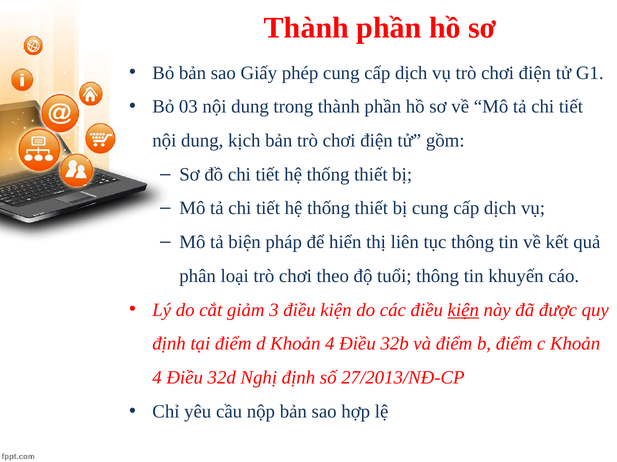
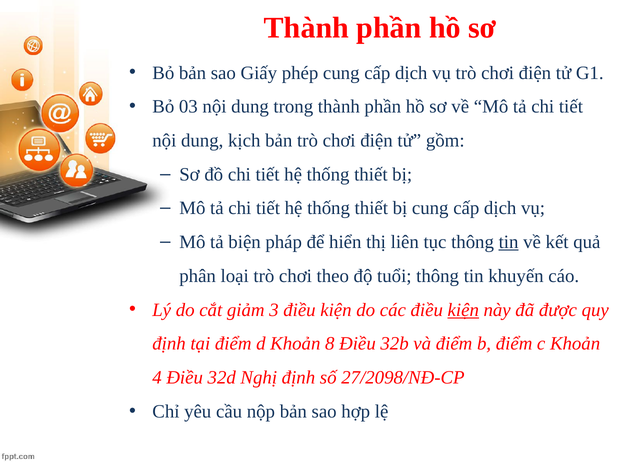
tin at (509, 242) underline: none -> present
d Khoản 4: 4 -> 8
27/2013/NĐ-CP: 27/2013/NĐ-CP -> 27/2098/NĐ-CP
